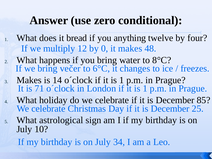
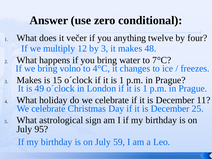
bread: bread -> večer
by 0: 0 -> 3
8°C: 8°C -> 7°C
večer: večer -> volno
6°C: 6°C -> 4°C
14: 14 -> 15
71: 71 -> 49
85: 85 -> 11
10: 10 -> 95
34: 34 -> 59
